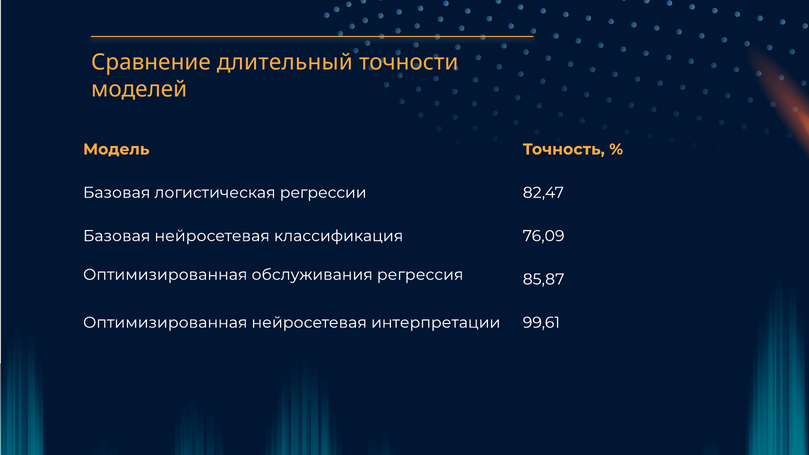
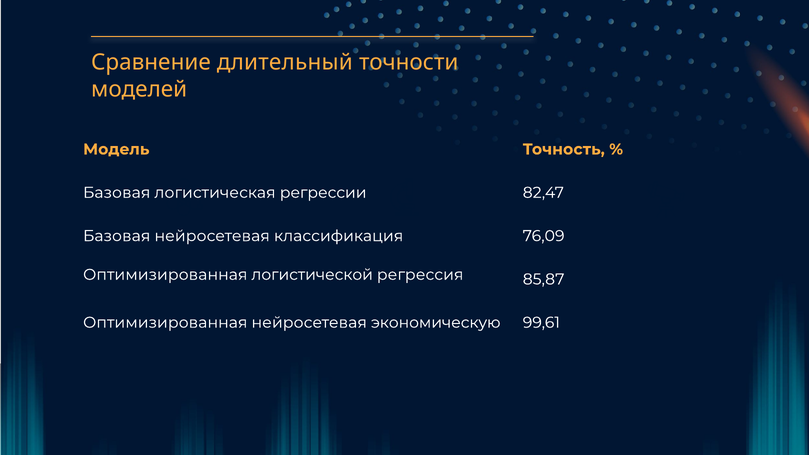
обслуживания: обслуживания -> логистической
интерпретации: интерпретации -> экономическую
